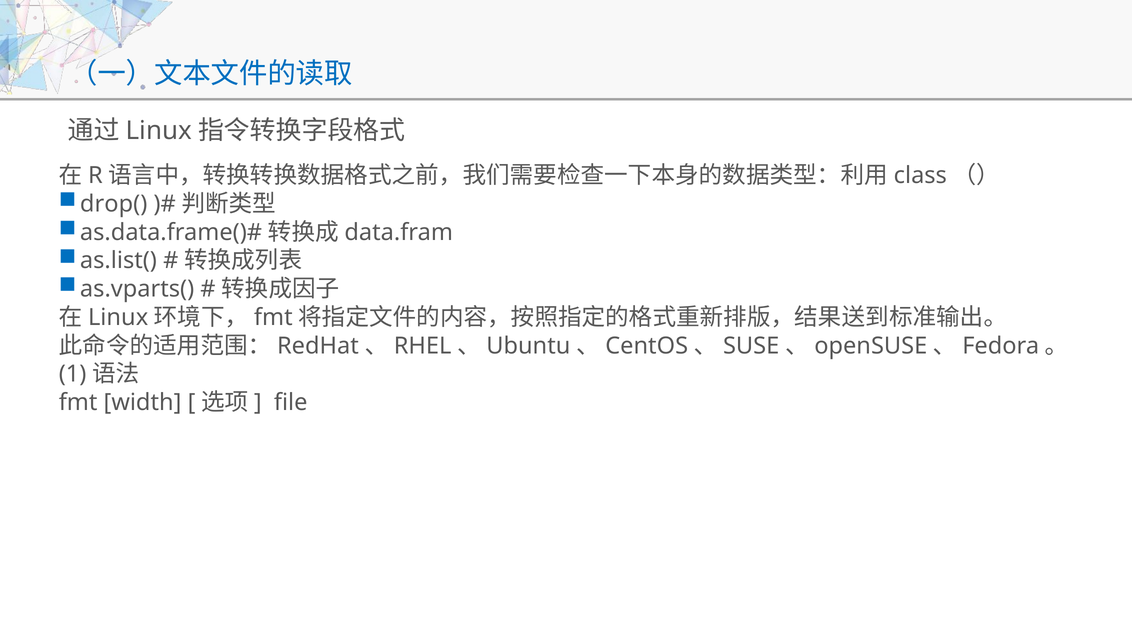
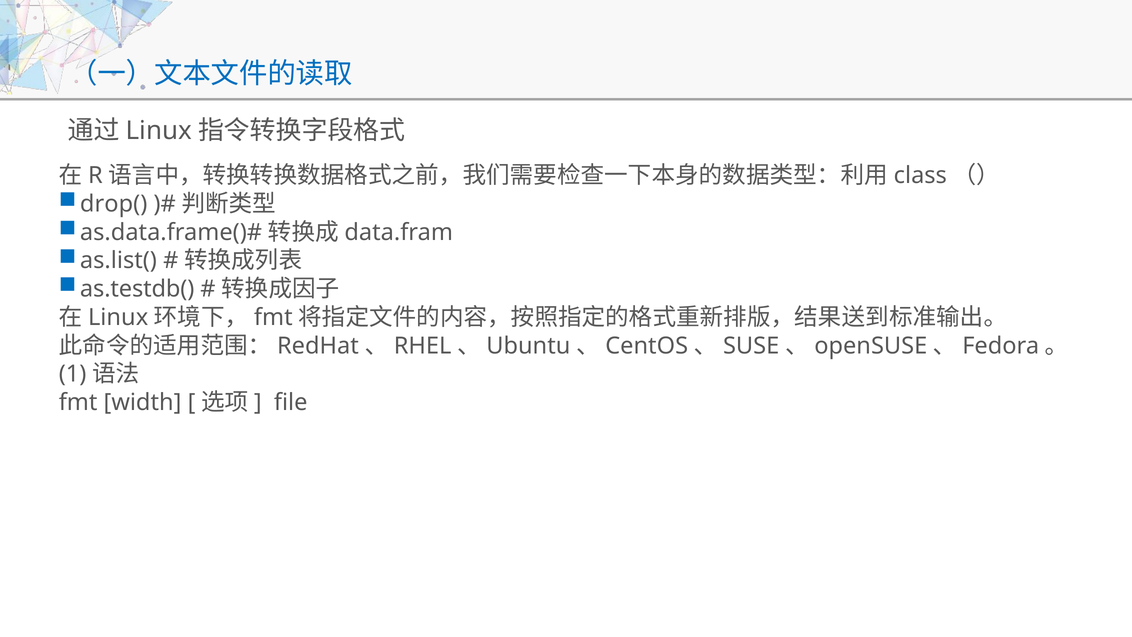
as.vparts(: as.vparts( -> as.testdb(
